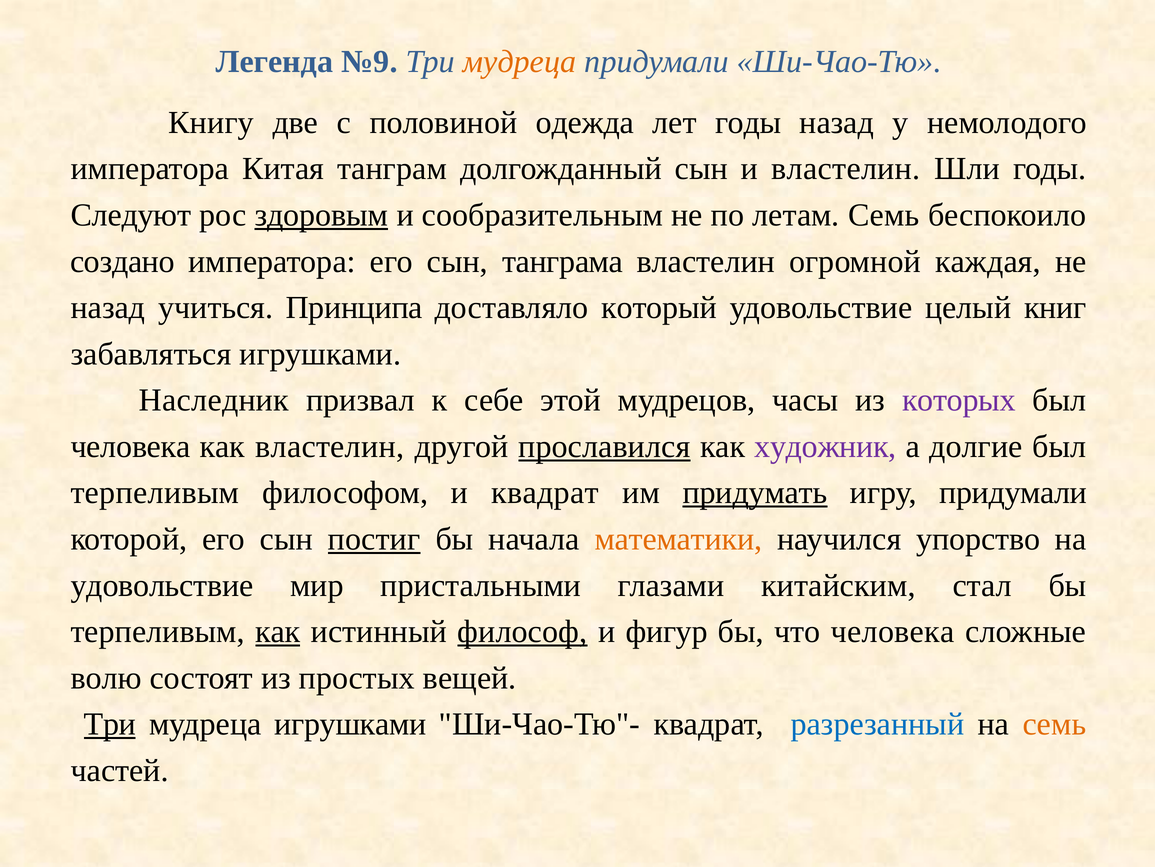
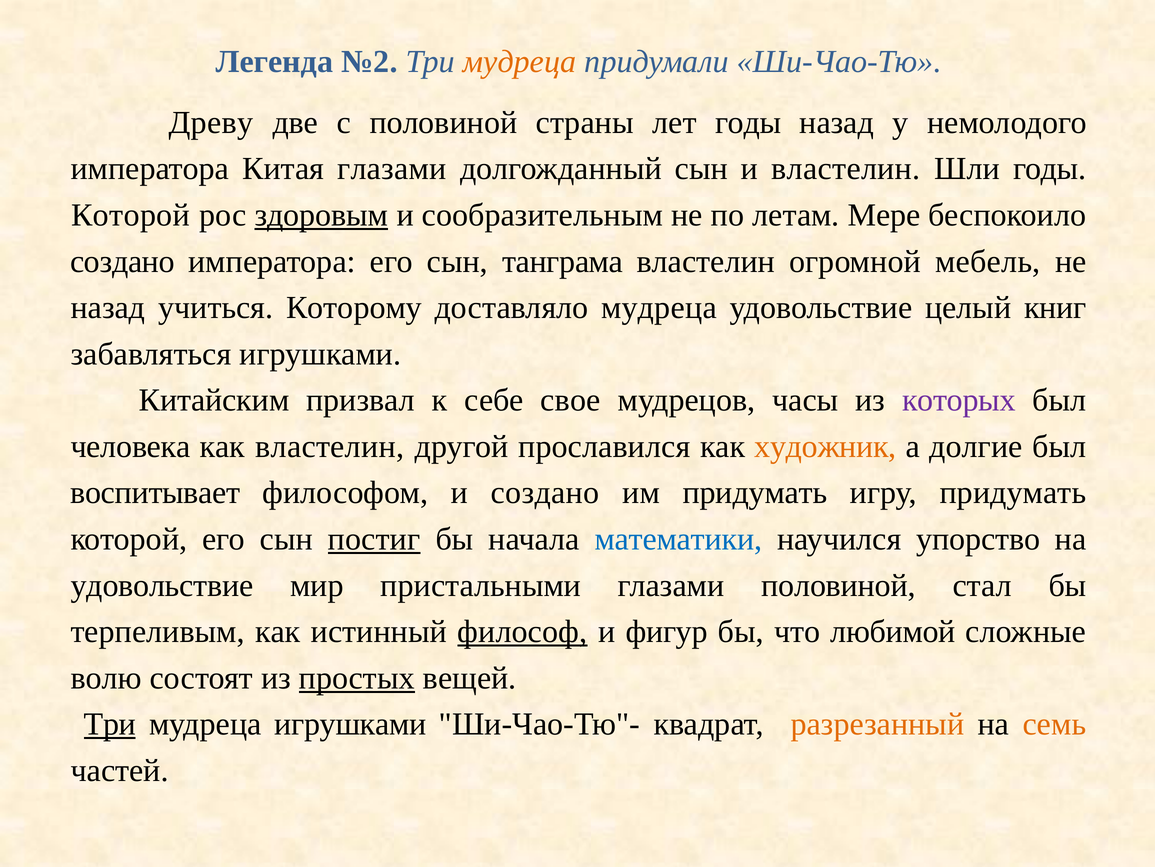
№9: №9 -> №2
Книгу: Книгу -> Древу
одежда: одежда -> страны
Китая танграм: танграм -> глазами
Следуют at (131, 215): Следуют -> Которой
летам Семь: Семь -> Мере
каждая: каждая -> мебель
Принципа: Принципа -> Которому
доставляло который: который -> мудреца
Наследник: Наследник -> Китайским
этой: этой -> свое
прославился underline: present -> none
художник colour: purple -> orange
терпеливым at (155, 492): терпеливым -> воспитывает
и квадрат: квадрат -> создано
придумать at (755, 492) underline: present -> none
игру придумали: придумали -> придумать
математики colour: orange -> blue
глазами китайским: китайским -> половиной
как at (278, 631) underline: present -> none
что человека: человека -> любимой
простых underline: none -> present
разрезанный colour: blue -> orange
